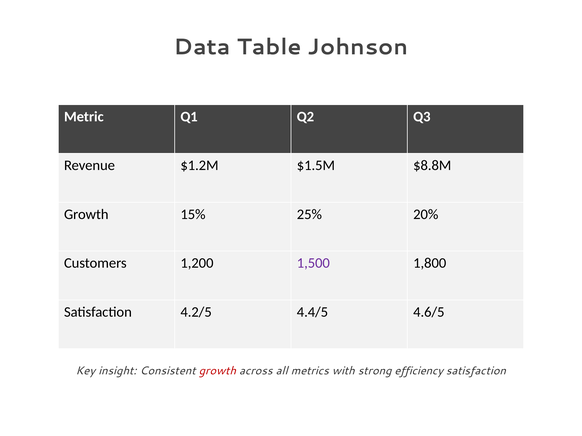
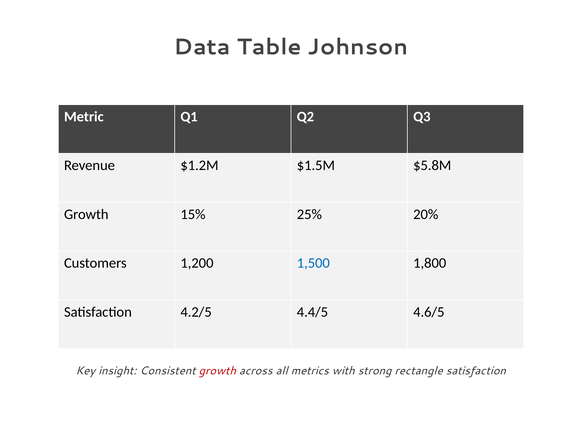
$8.8M: $8.8M -> $5.8M
1,500 colour: purple -> blue
efficiency: efficiency -> rectangle
